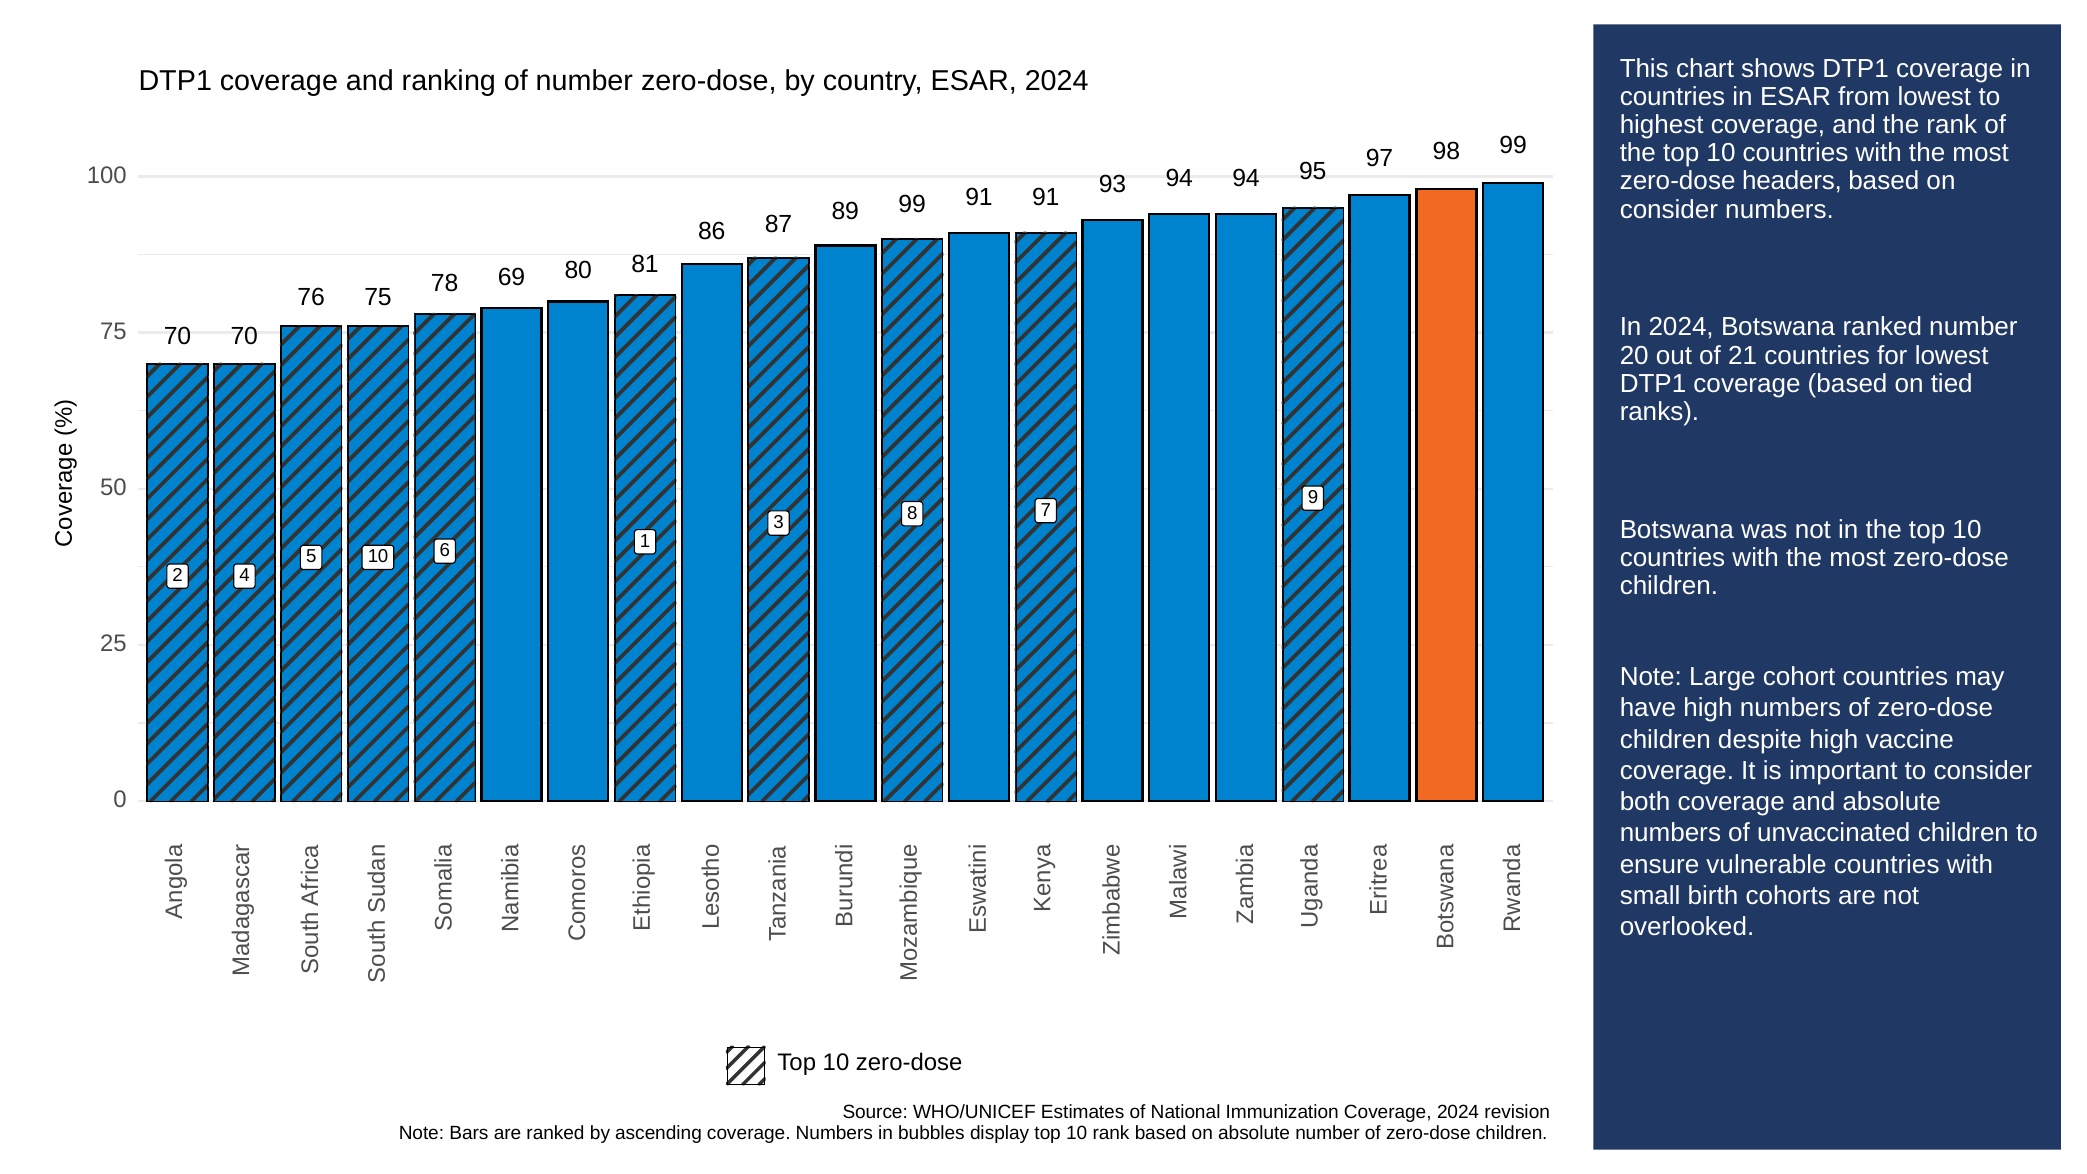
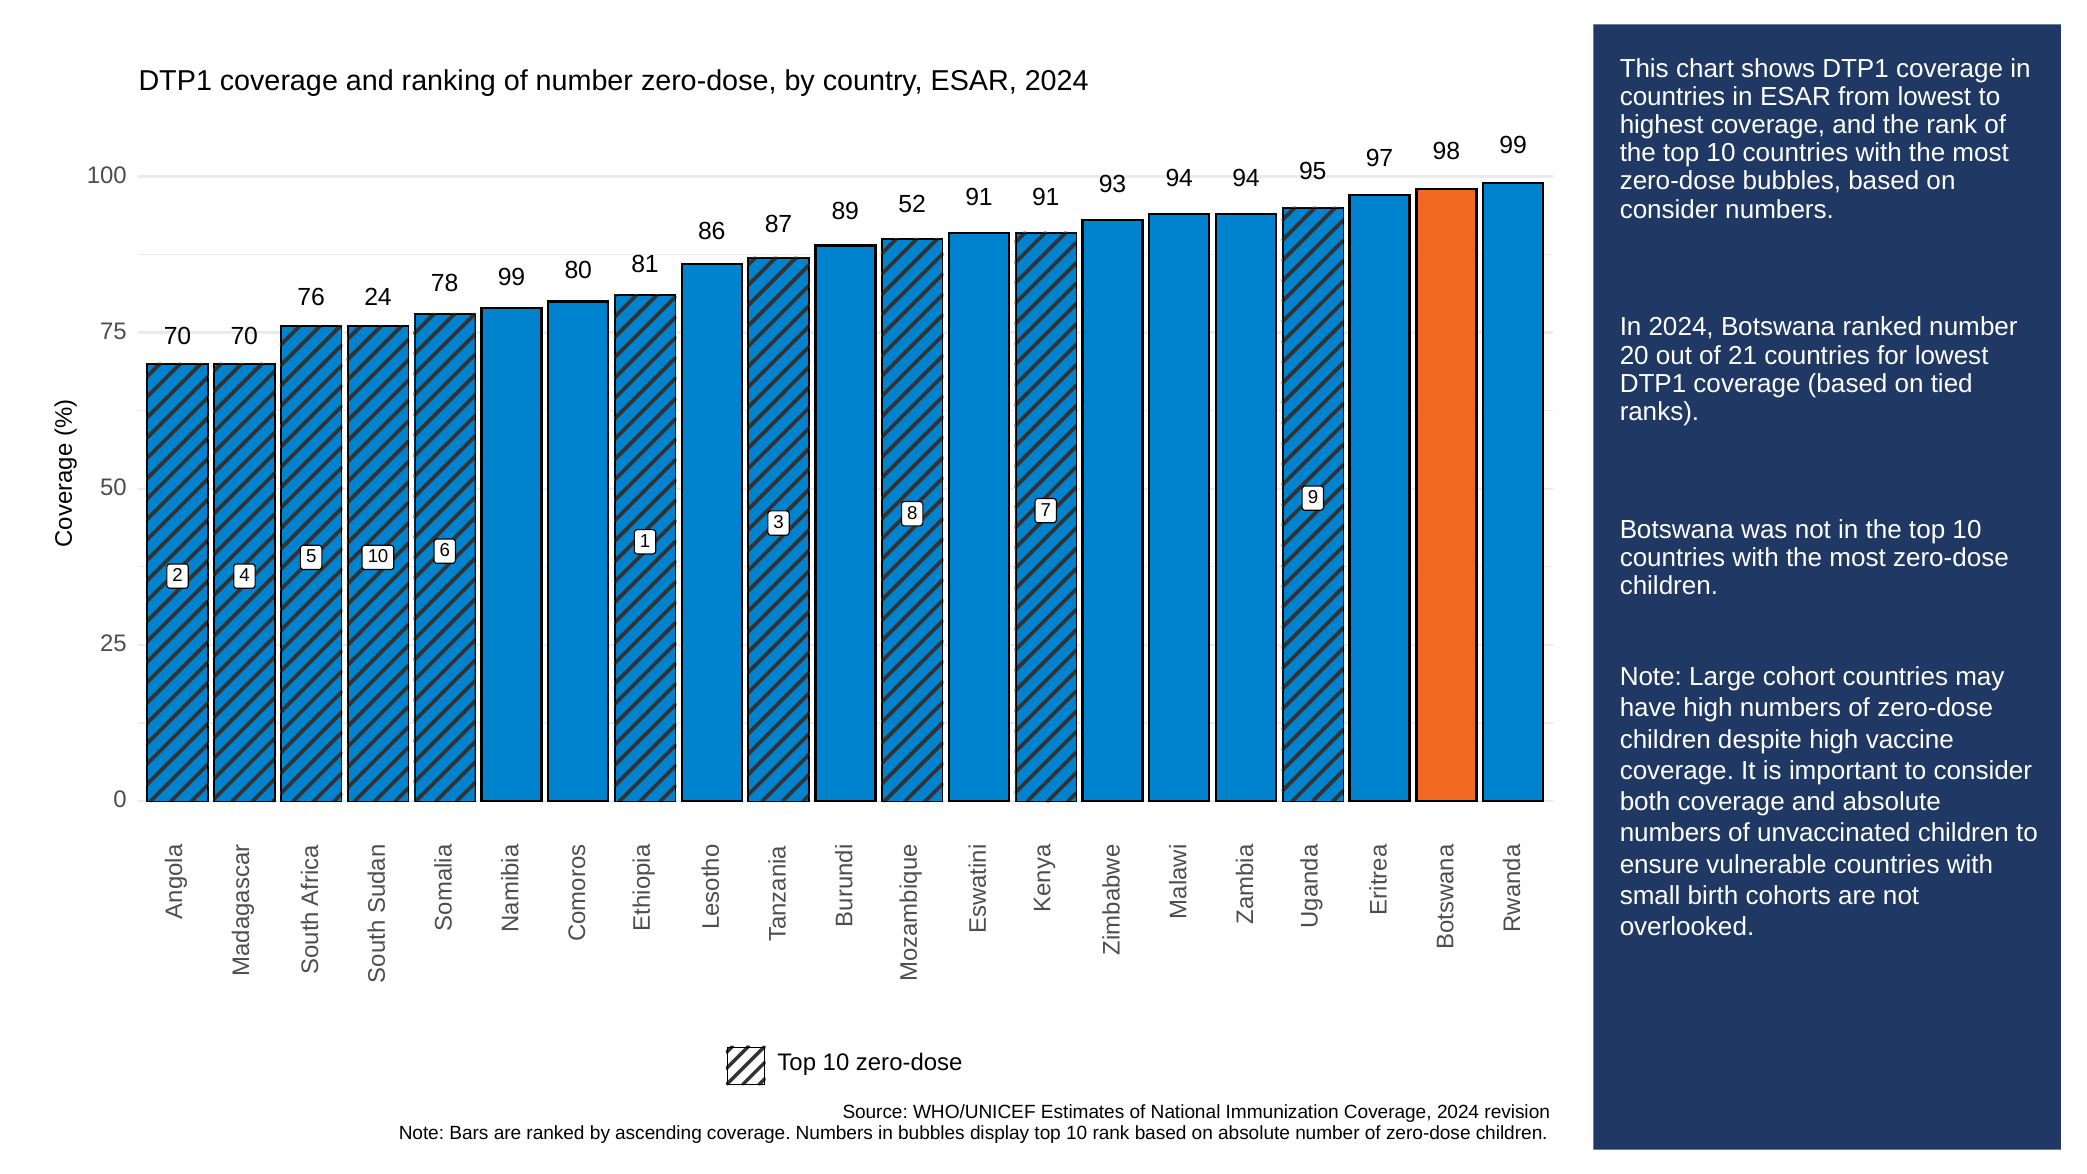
zero-dose headers: headers -> bubbles
89 99: 99 -> 52
78 69: 69 -> 99
76 75: 75 -> 24
